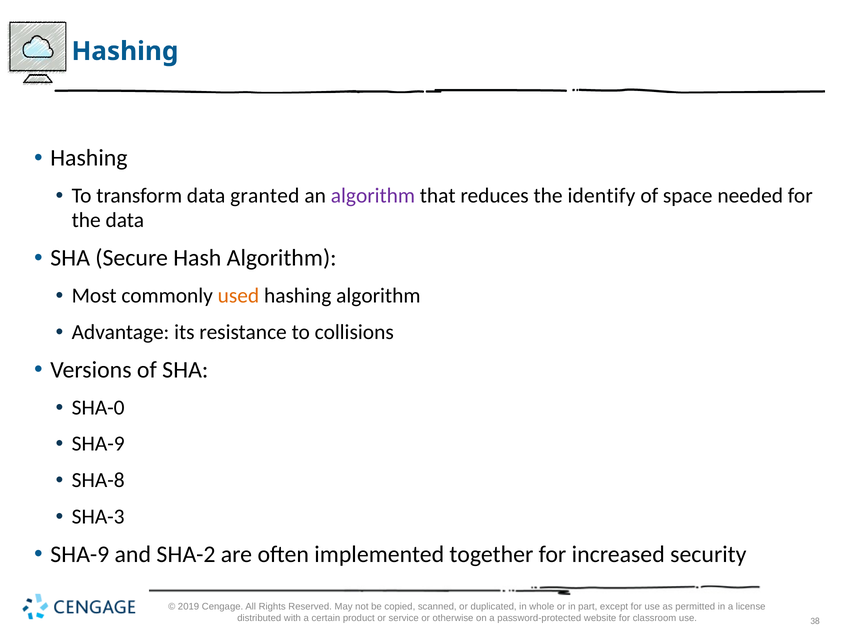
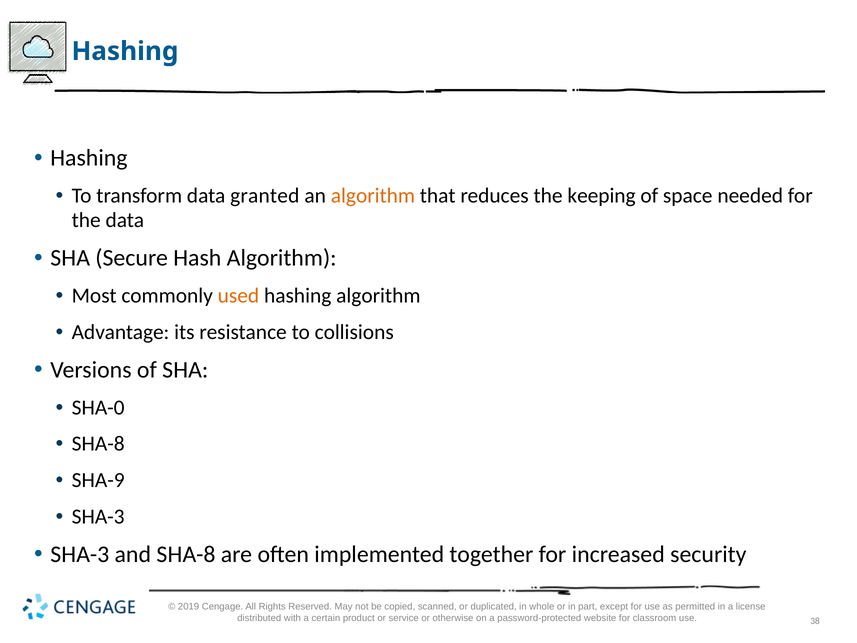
algorithm at (373, 196) colour: purple -> orange
identify: identify -> keeping
A-9 at (110, 444): A-9 -> A-8
A-8: A-8 -> A-9
A-9 at (93, 554): A-9 -> A-3
and S H A-2: A-2 -> A-8
